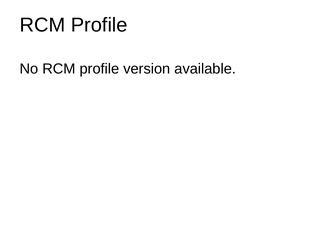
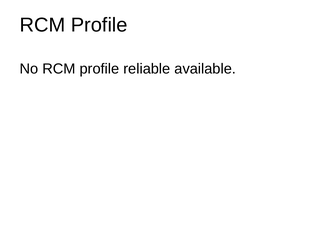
version: version -> reliable
